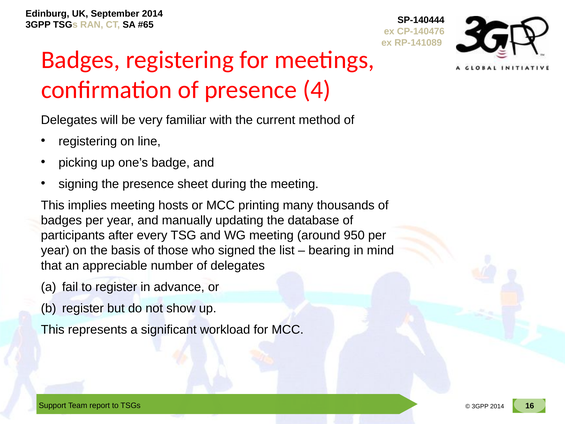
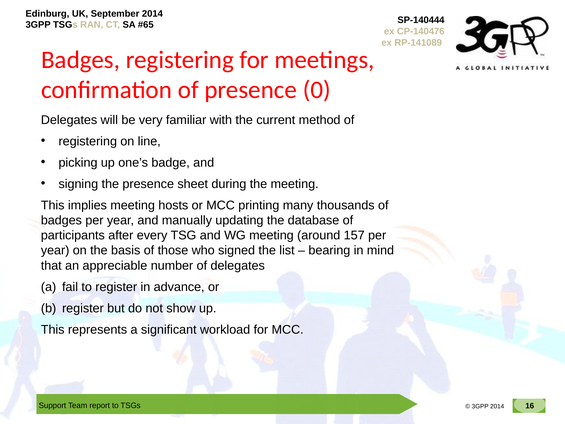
4: 4 -> 0
950: 950 -> 157
